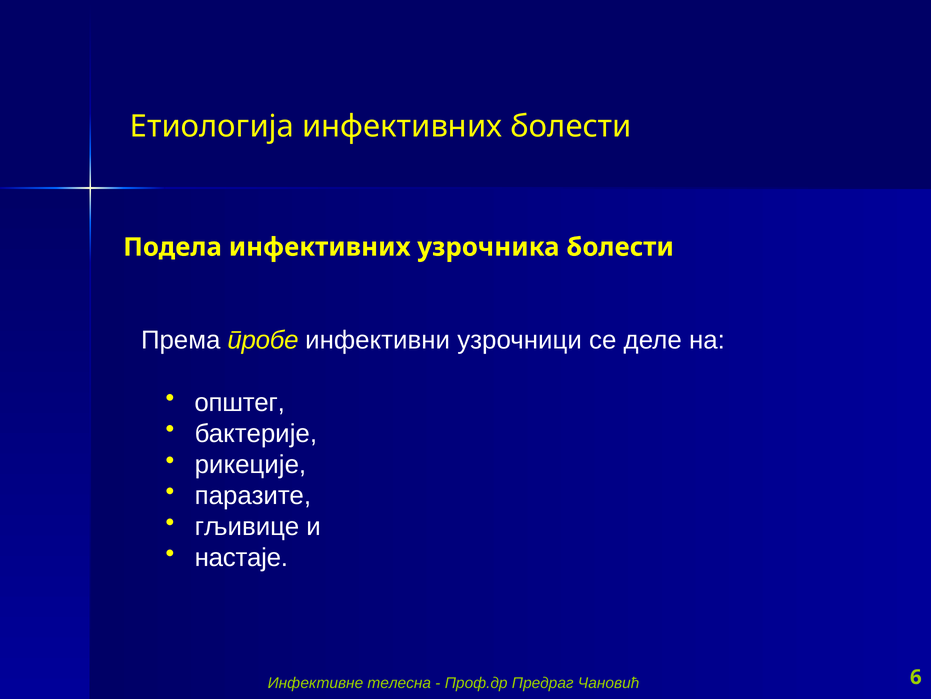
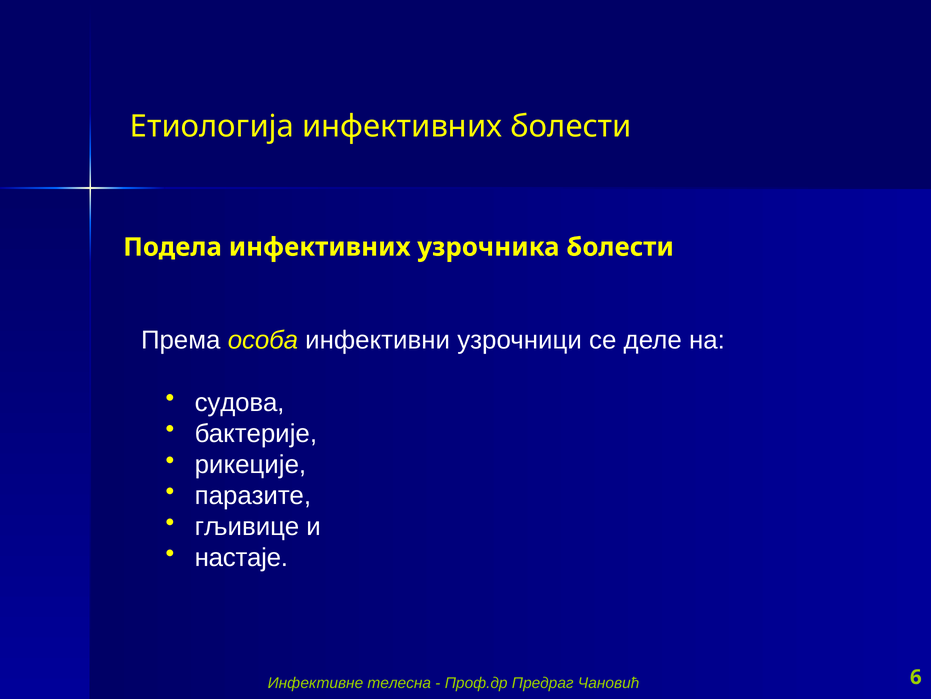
пробе: пробе -> особа
општег: општег -> судова
